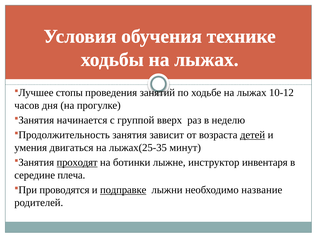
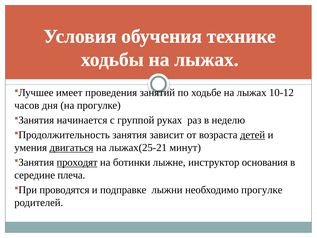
стопы: стопы -> имеет
вверх: вверх -> руках
двигаться underline: none -> present
лыжах(25-35: лыжах(25-35 -> лыжах(25-21
инвентаря: инвентаря -> основания
подправке underline: present -> none
необходимо название: название -> прогулке
